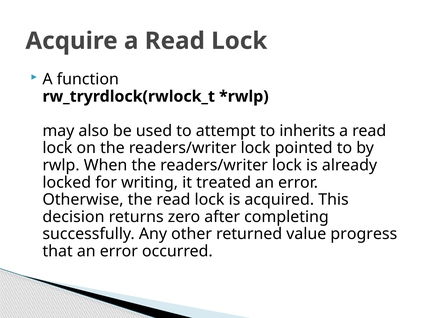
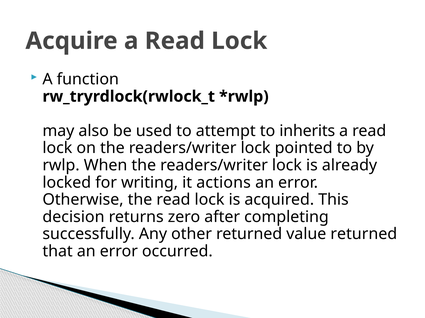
treated: treated -> actions
value progress: progress -> returned
